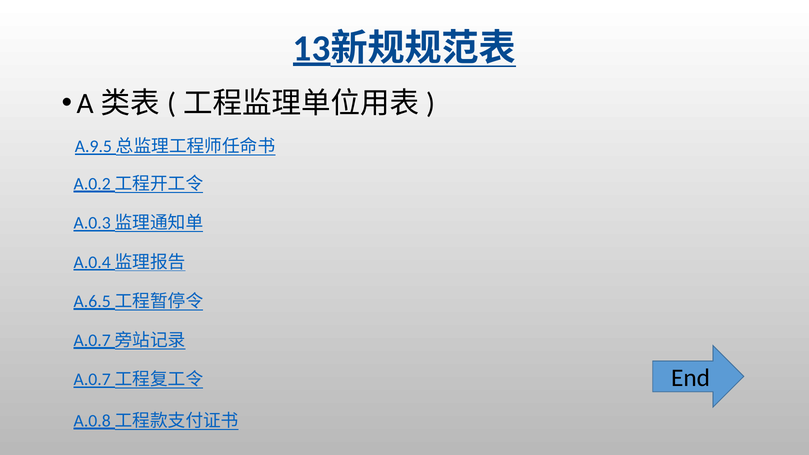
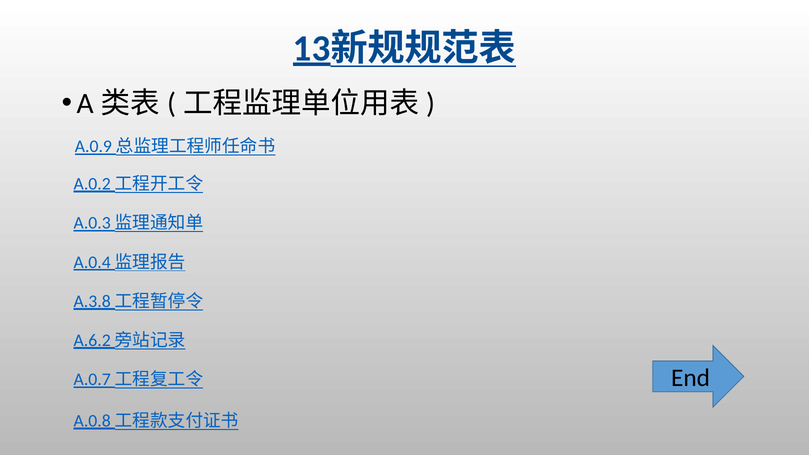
A.9.5: A.9.5 -> A.0.9
A.6.5: A.6.5 -> A.3.8
A.0.7 at (92, 340): A.0.7 -> A.6.2
